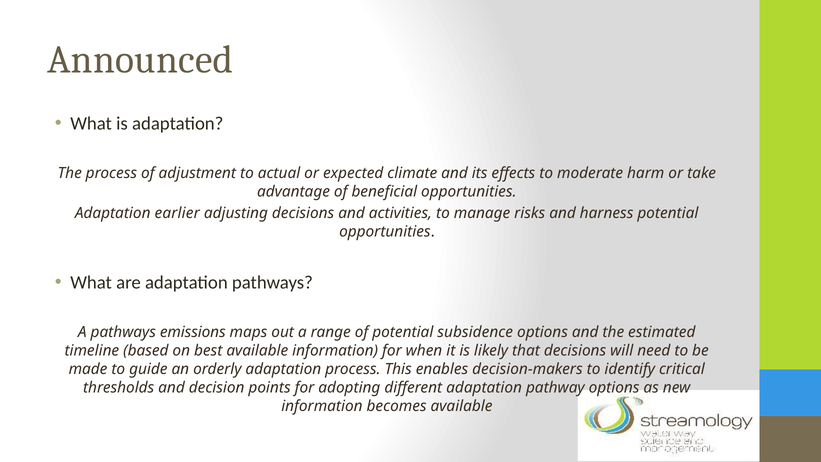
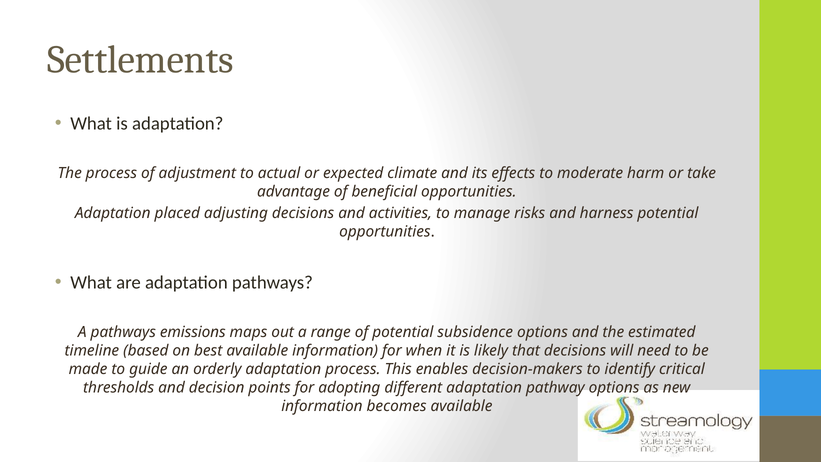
Announced: Announced -> Settlements
earlier: earlier -> placed
